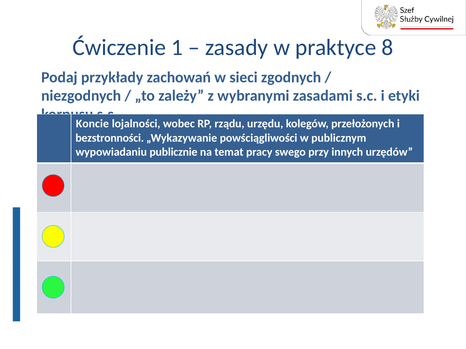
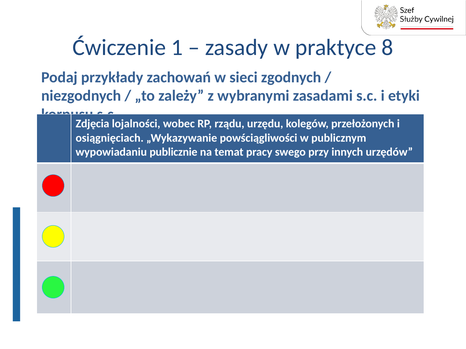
Koncie: Koncie -> Zdjęcia
bezstronności: bezstronności -> osiągnięciach
